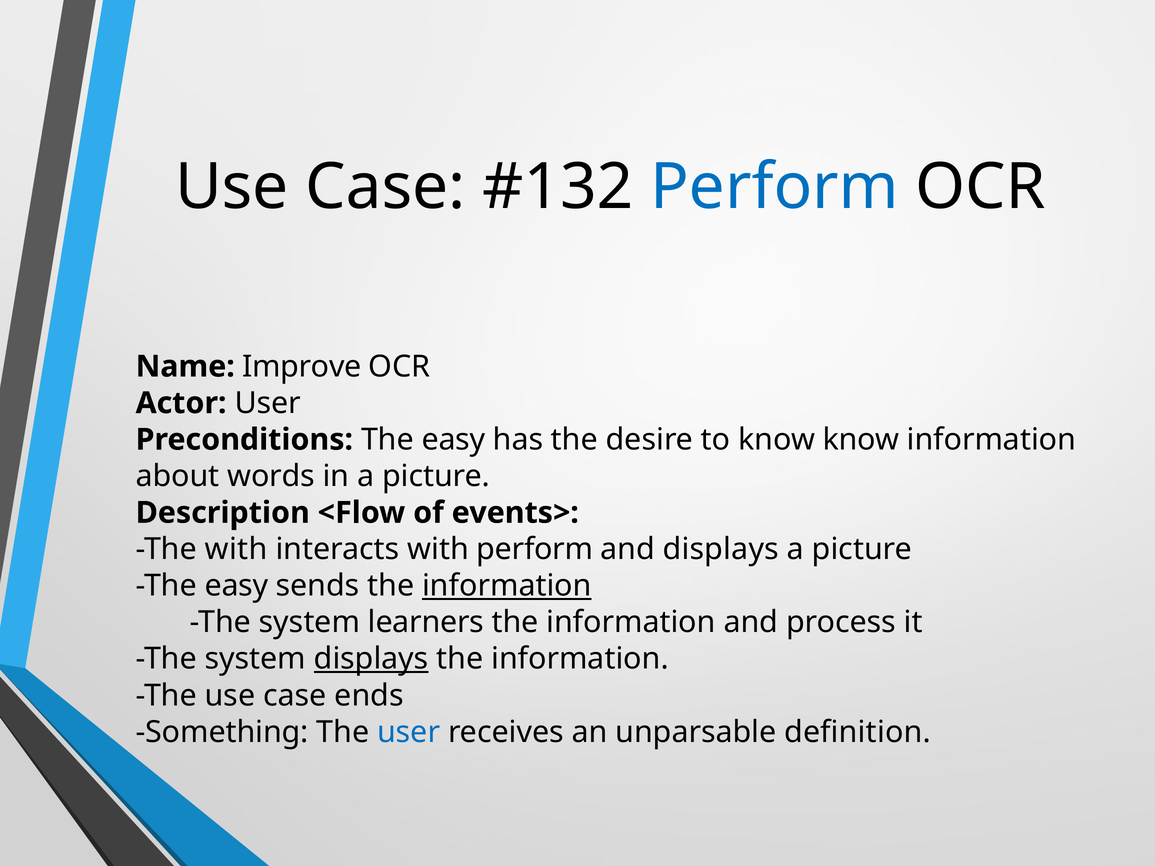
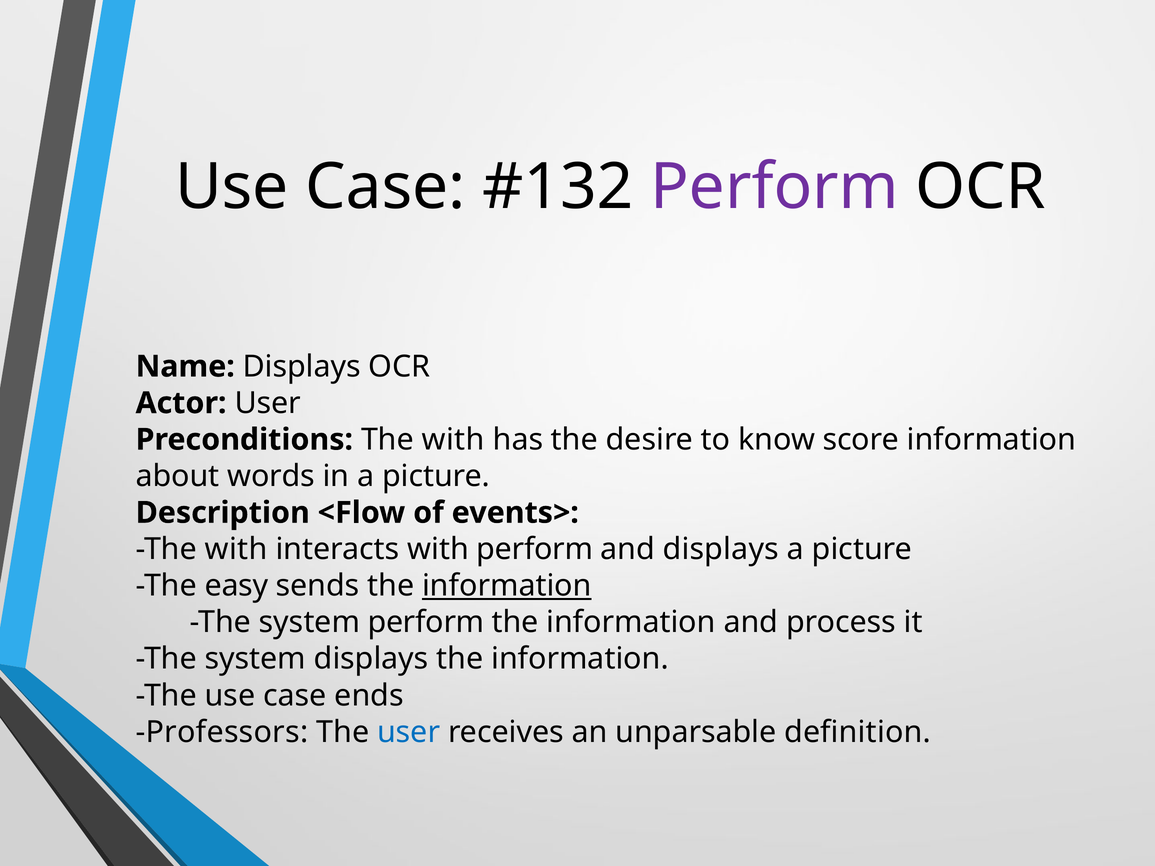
Perform at (774, 187) colour: blue -> purple
Name Improve: Improve -> Displays
Preconditions The easy: easy -> with
know know: know -> score
system learners: learners -> perform
displays at (371, 659) underline: present -> none
Something: Something -> Professors
